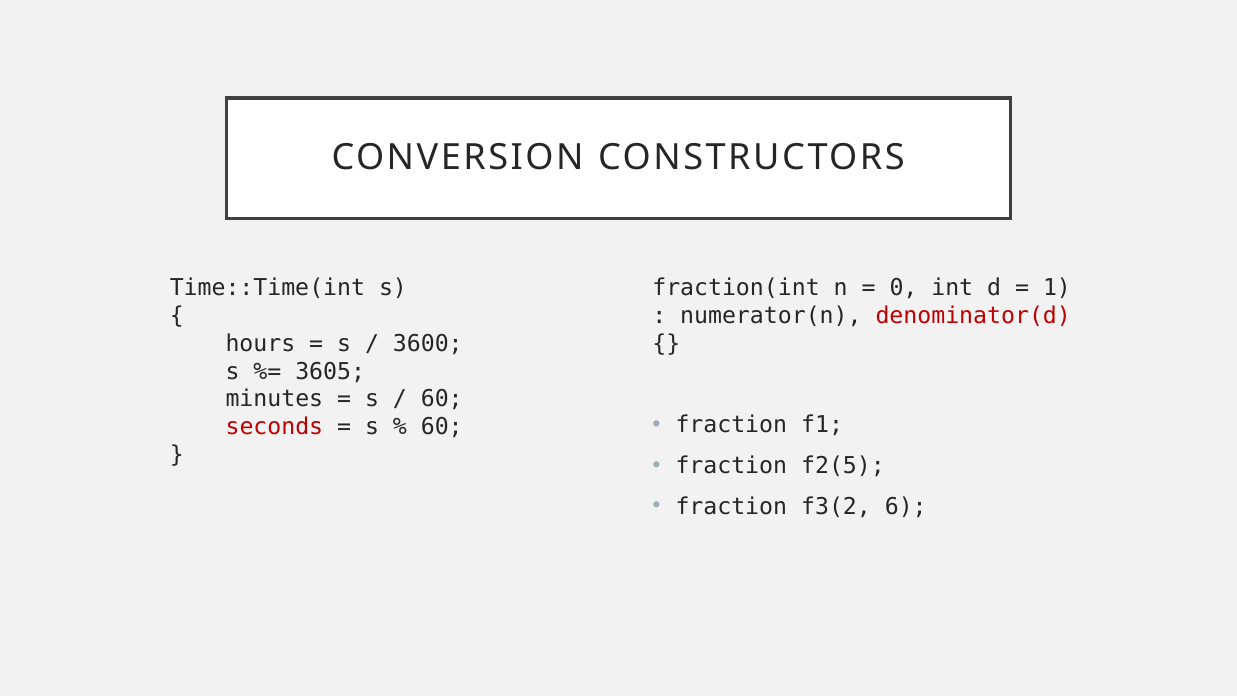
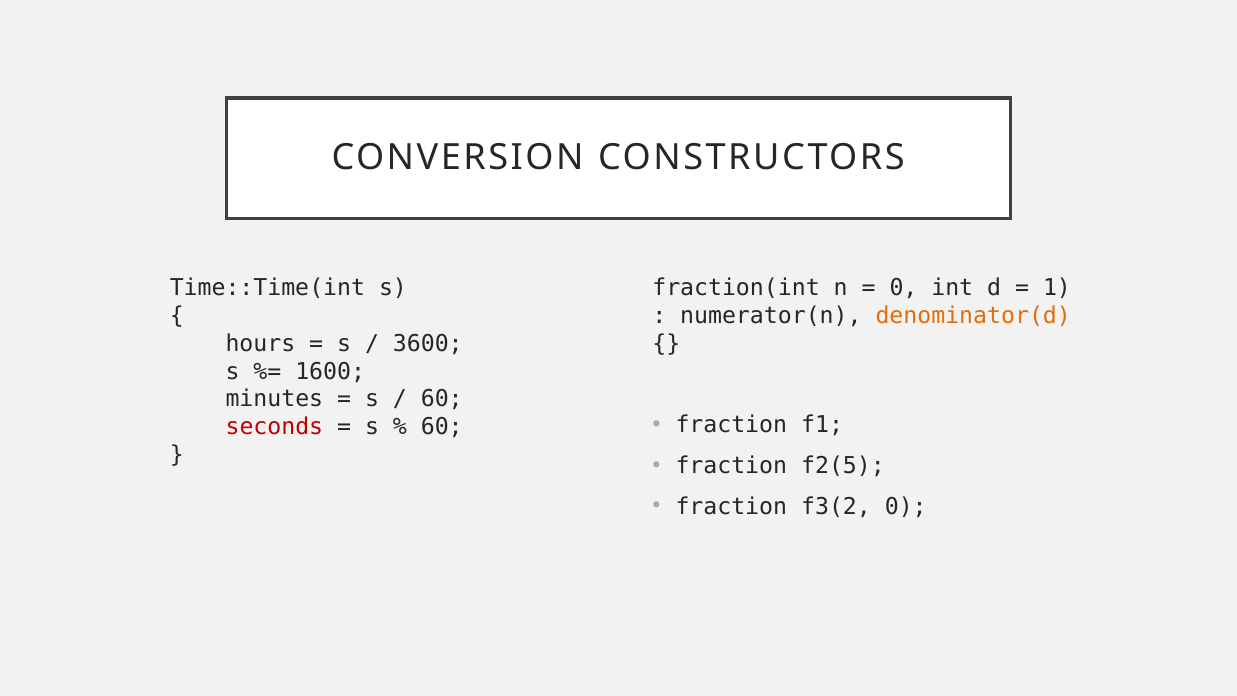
denominator(d colour: red -> orange
3605: 3605 -> 1600
f3(2 6: 6 -> 0
